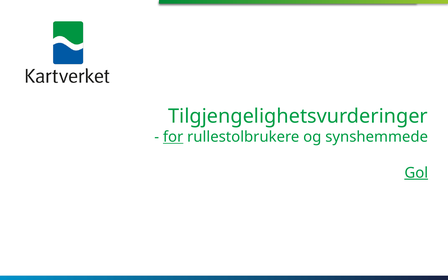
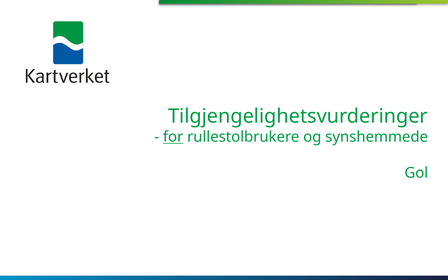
Gol underline: present -> none
